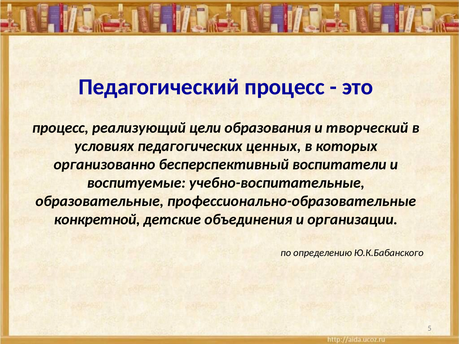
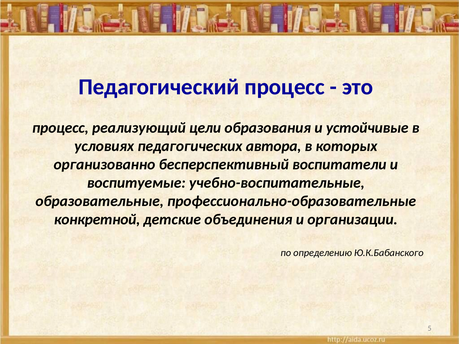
творческий: творческий -> устойчивые
ценных: ценных -> автора
